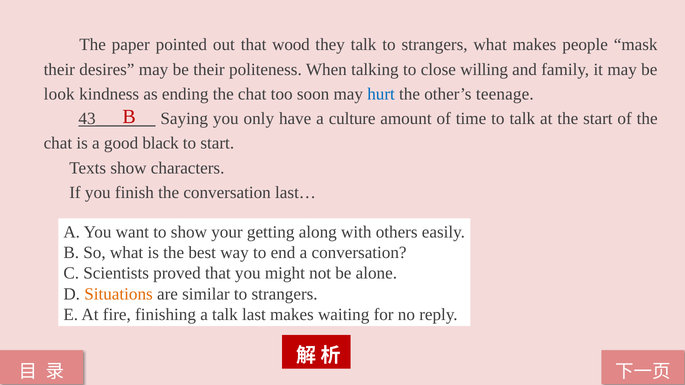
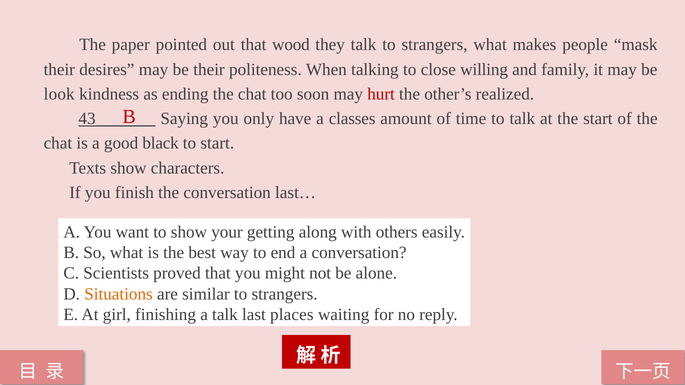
hurt colour: blue -> red
teenage: teenage -> realized
culture: culture -> classes
fire: fire -> girl
last makes: makes -> places
